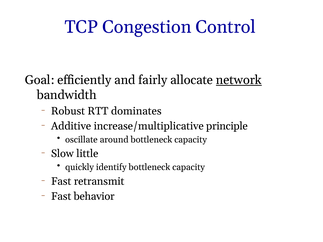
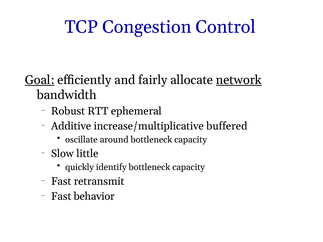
Goal underline: none -> present
dominates: dominates -> ephemeral
principle: principle -> buffered
